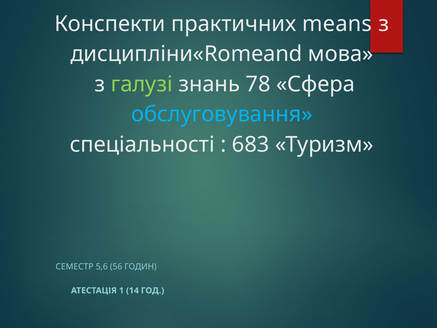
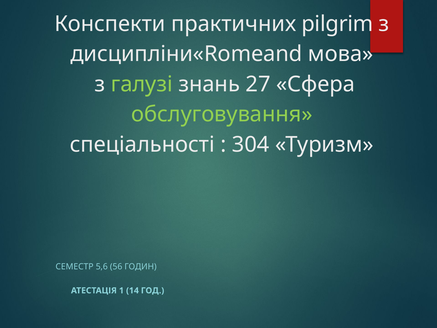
means: means -> pilgrim
78: 78 -> 27
обслуговування colour: light blue -> light green
683: 683 -> 304
